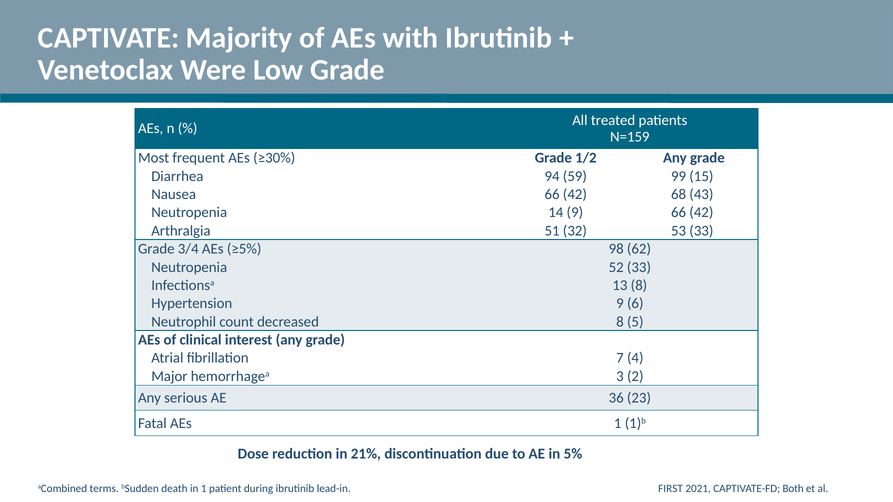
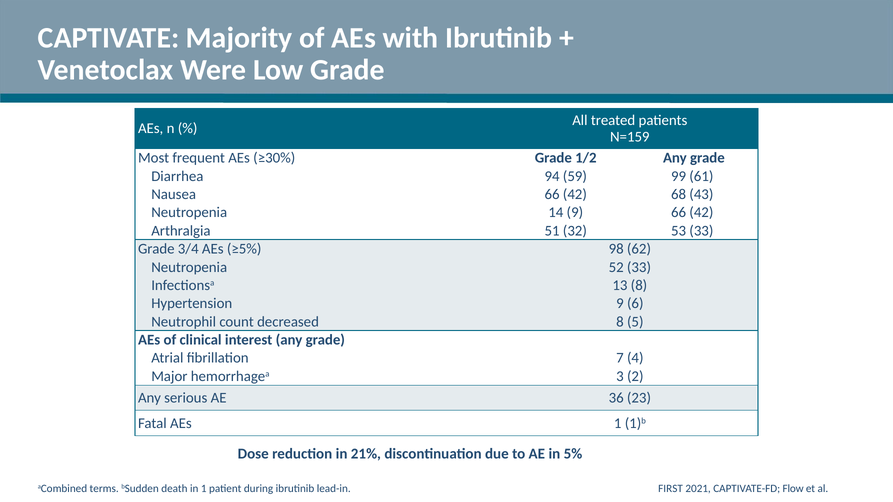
15: 15 -> 61
Both: Both -> Flow
